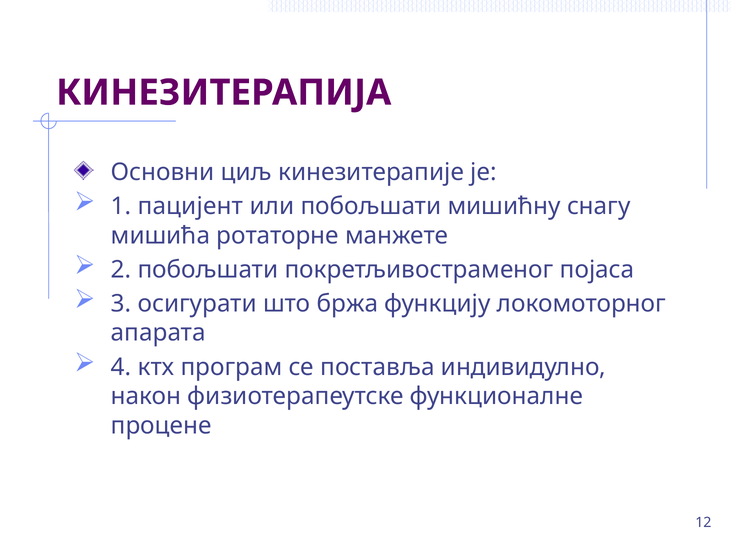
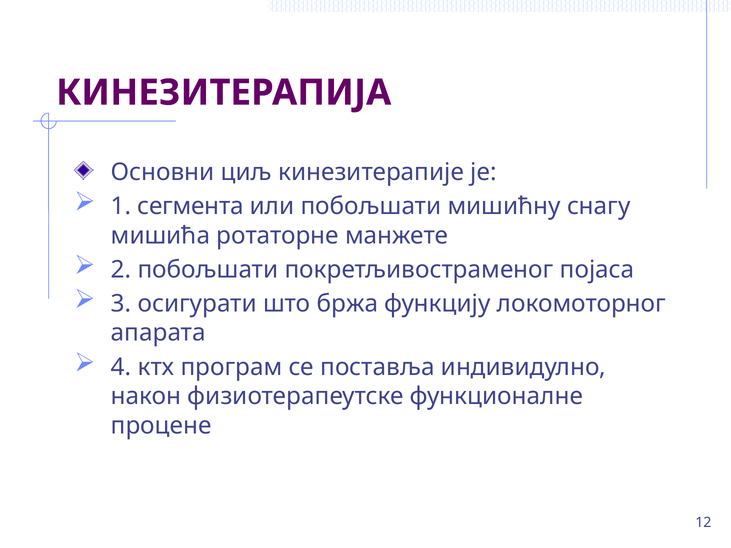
пацијент: пацијент -> сегмента
